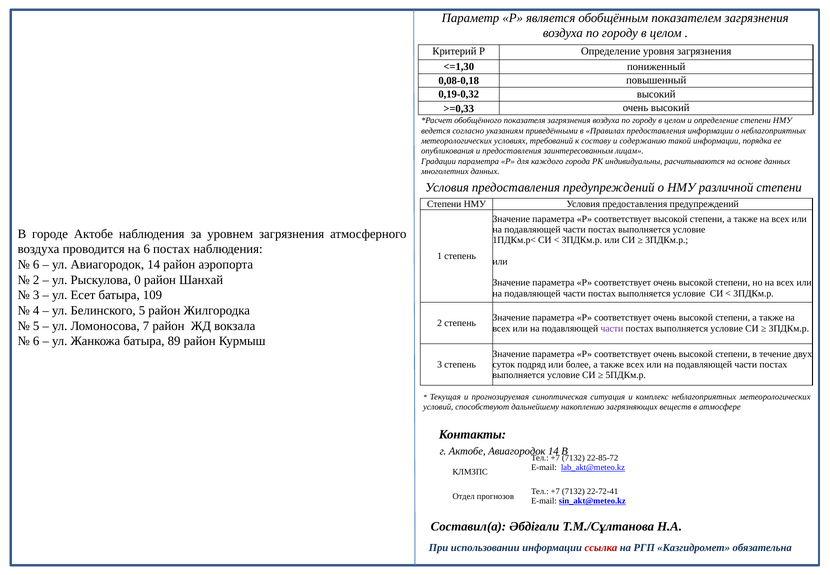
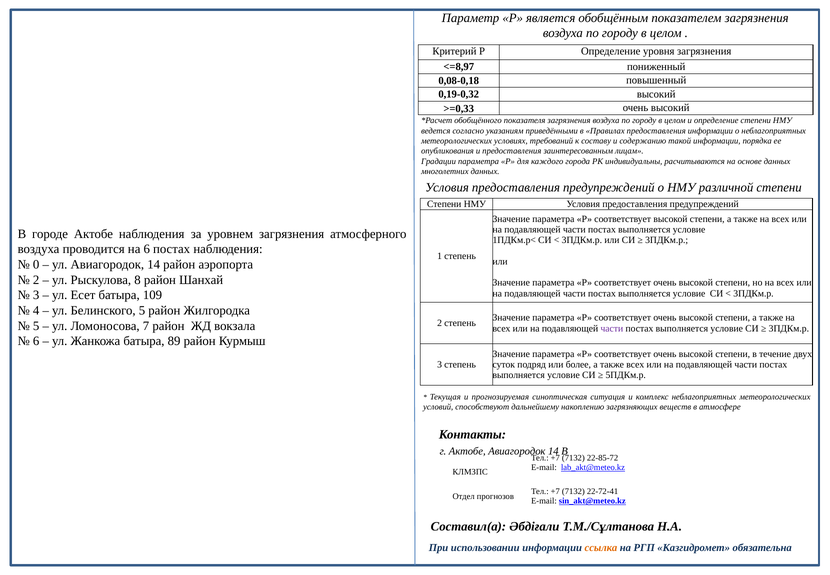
<=1,30: <=1,30 -> <=8,97
6 at (36, 264): 6 -> 0
0: 0 -> 8
ссылка colour: red -> orange
